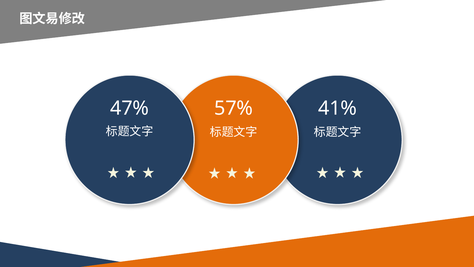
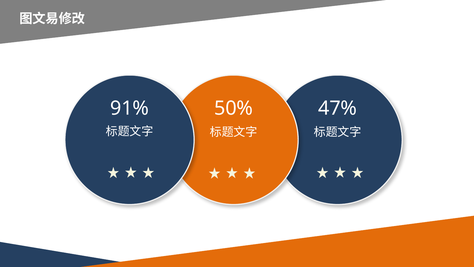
47%: 47% -> 91%
57%: 57% -> 50%
41%: 41% -> 47%
